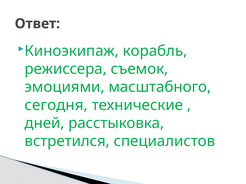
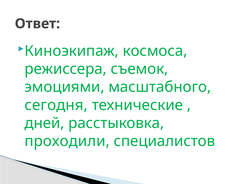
корабль: корабль -> космоса
встретился: встретился -> проходили
